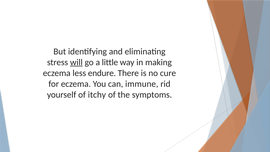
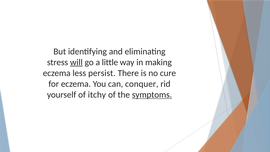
endure: endure -> persist
immune: immune -> conquer
symptoms underline: none -> present
